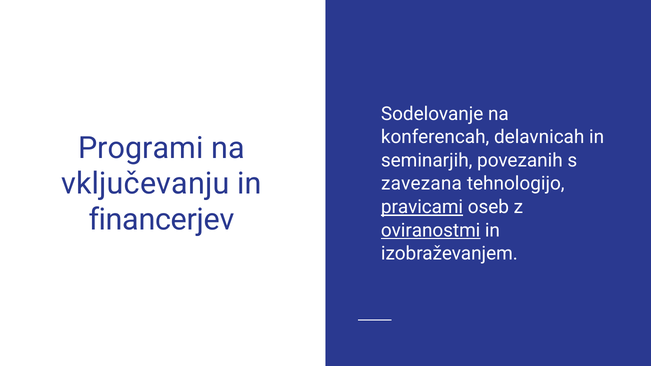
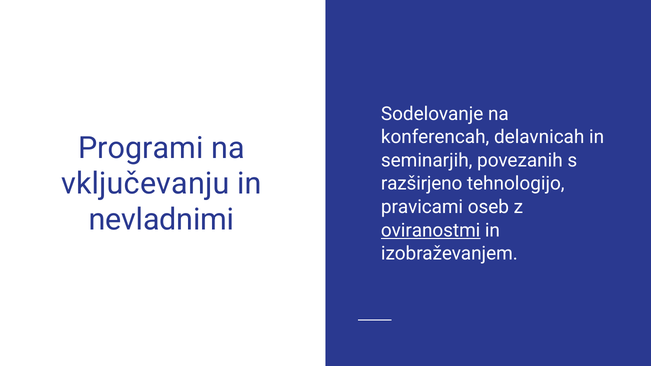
zavezana: zavezana -> razširjeno
pravicami underline: present -> none
financerjev: financerjev -> nevladnimi
